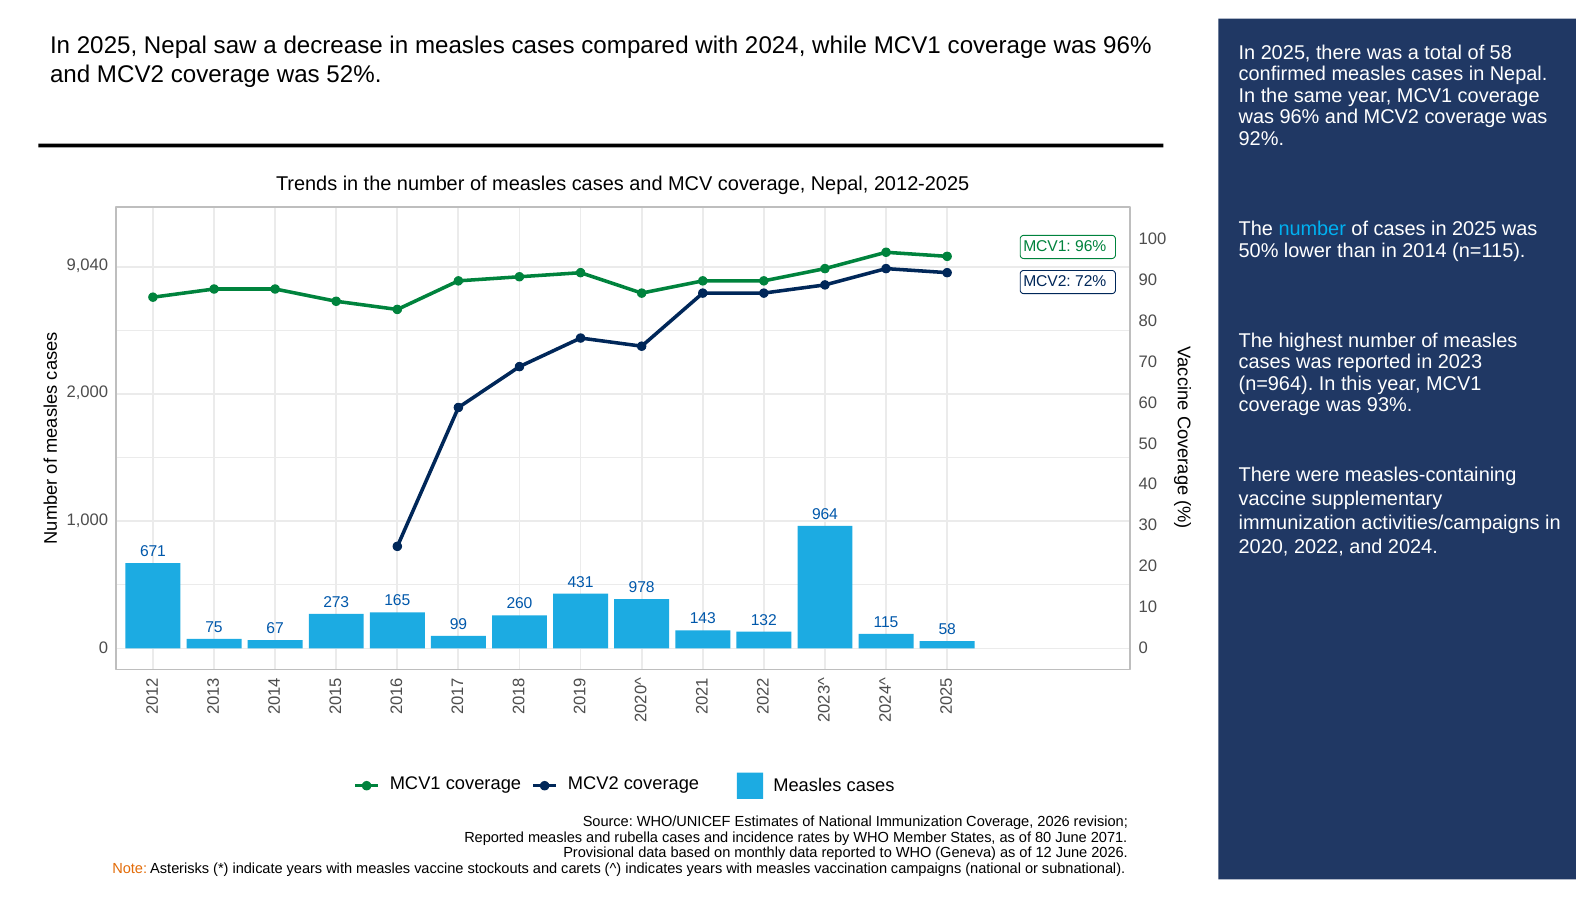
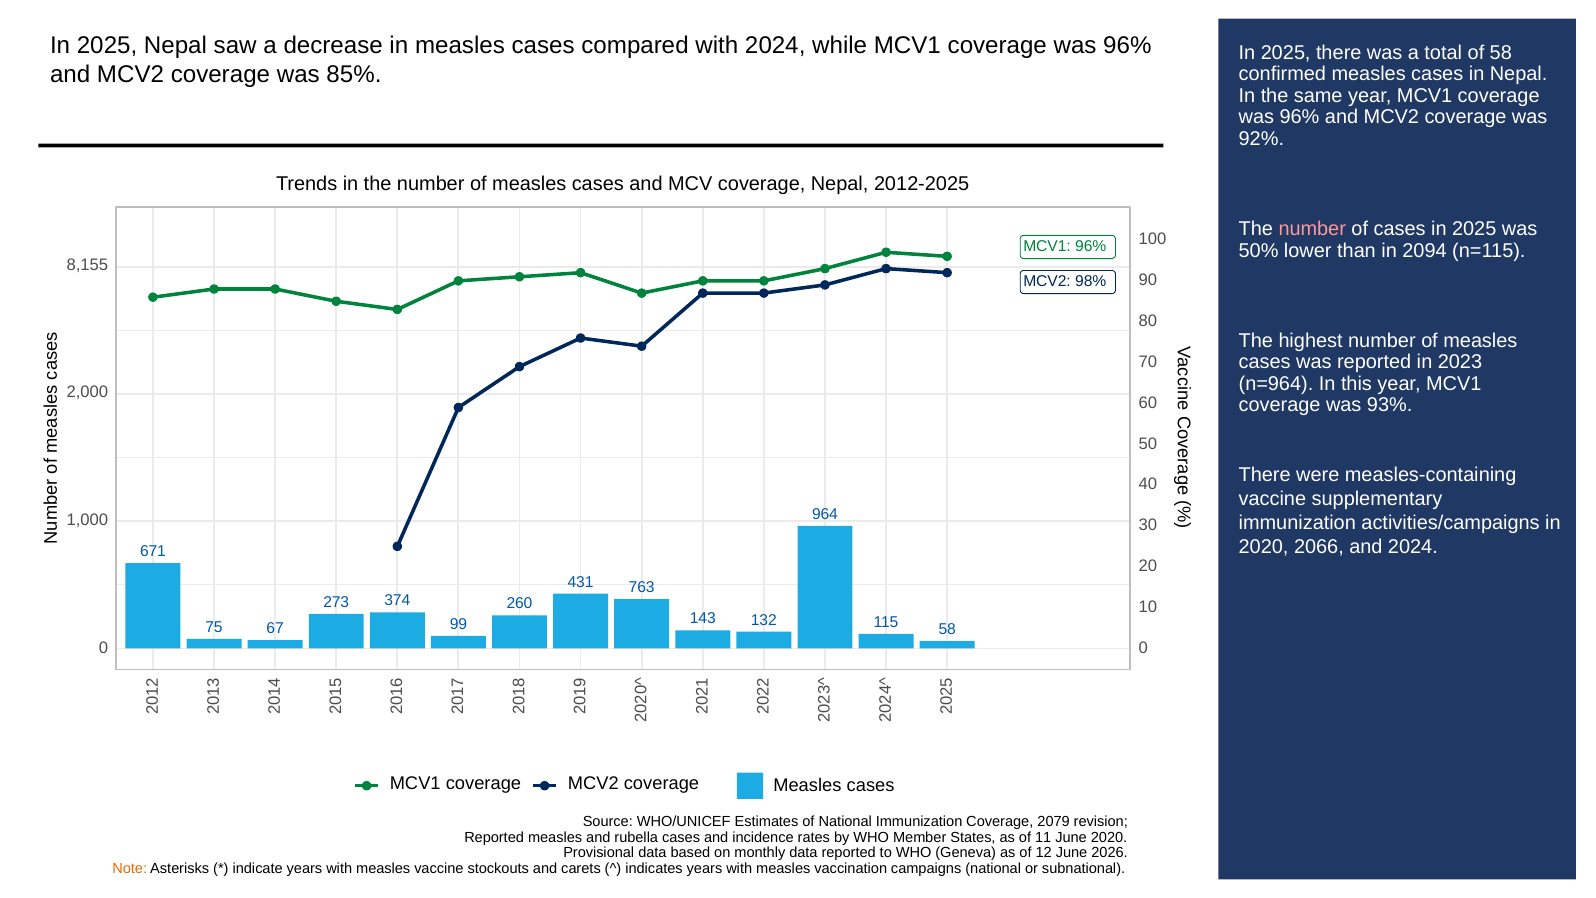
52%: 52% -> 85%
number at (1312, 229) colour: light blue -> pink
2014: 2014 -> 2094
9,040: 9,040 -> 8,155
72%: 72% -> 98%
2022: 2022 -> 2066
978: 978 -> 763
165: 165 -> 374
Coverage 2026: 2026 -> 2079
of 80: 80 -> 11
June 2071: 2071 -> 2020
